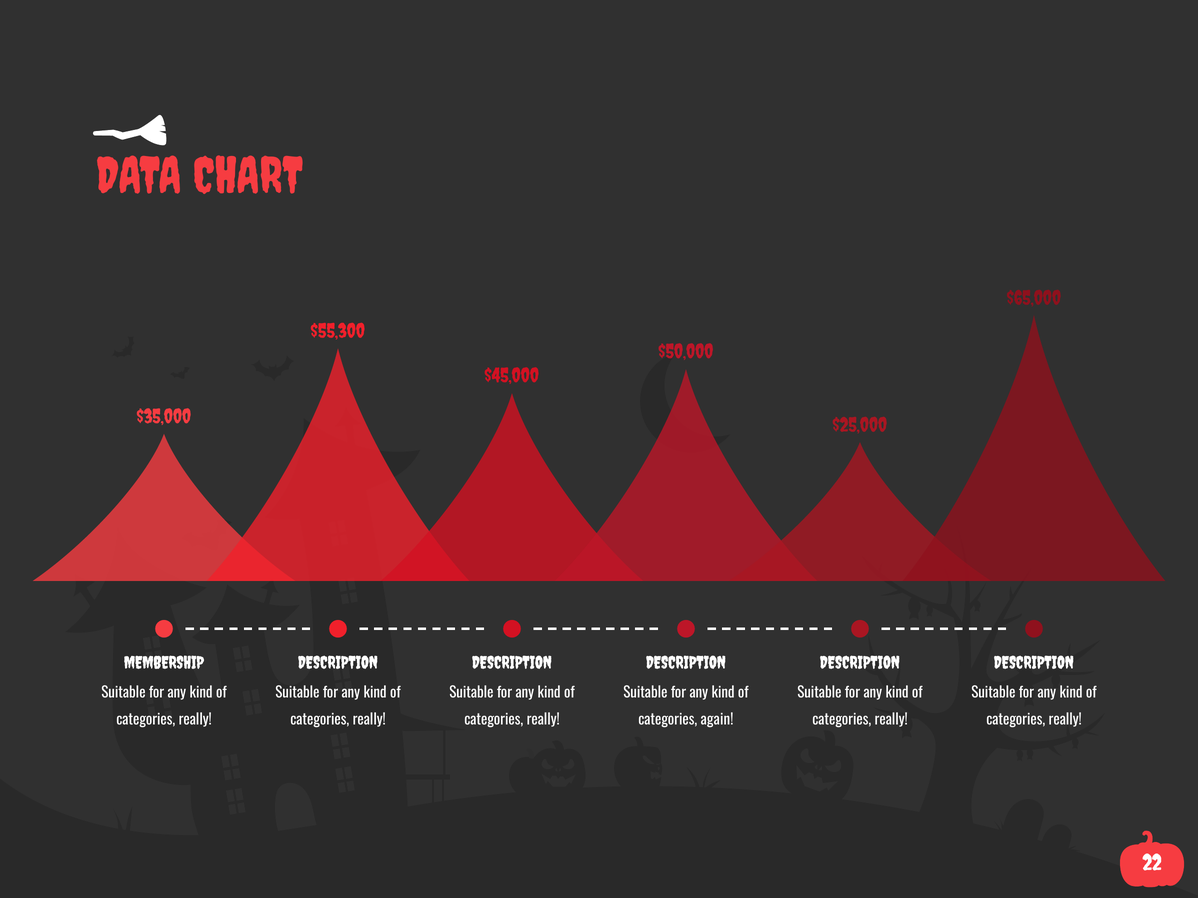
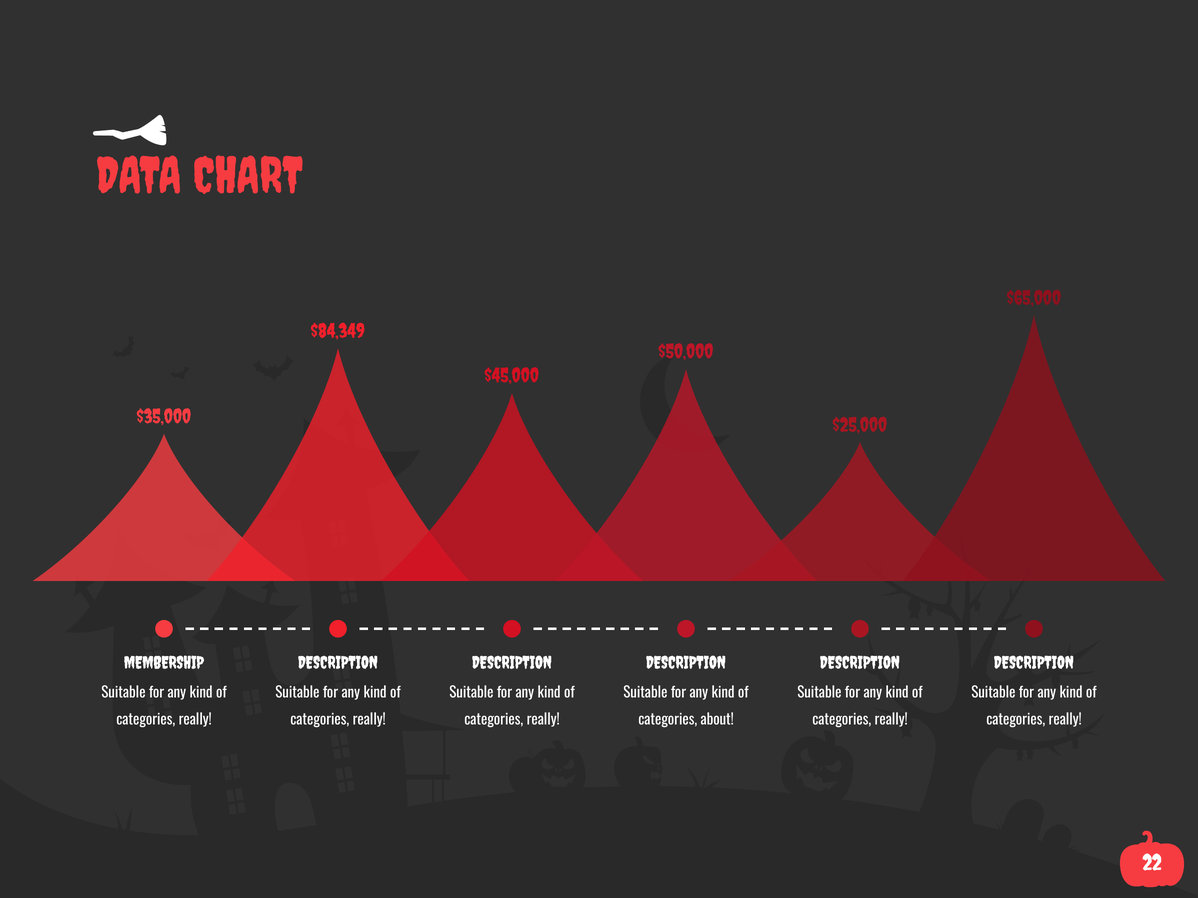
$55,300: $55,300 -> $84,349
again: again -> about
